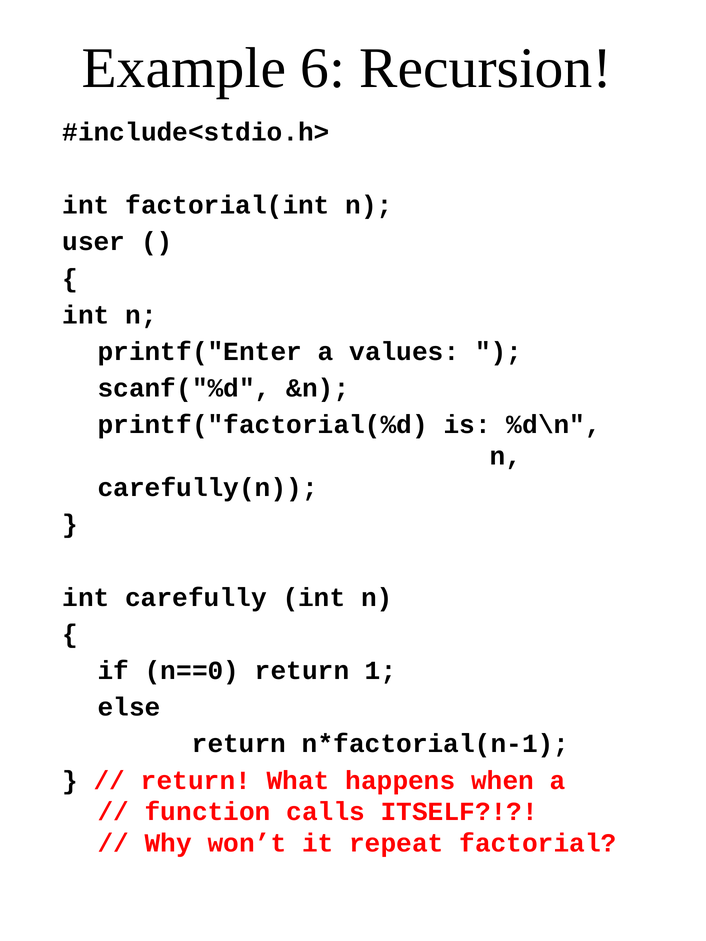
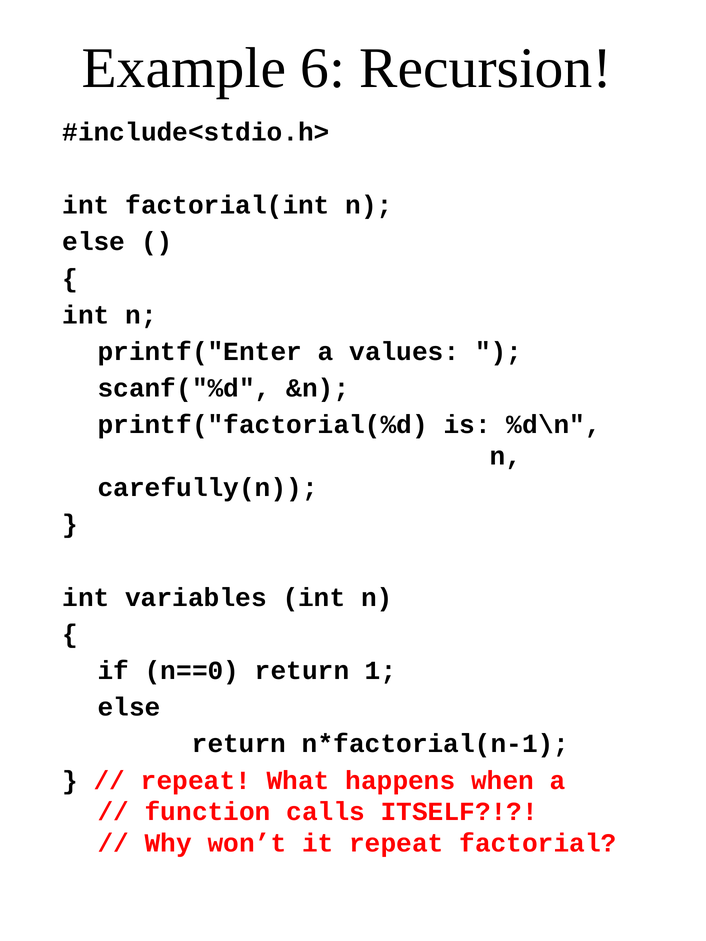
user at (94, 242): user -> else
carefully: carefully -> variables
return at (196, 781): return -> repeat
